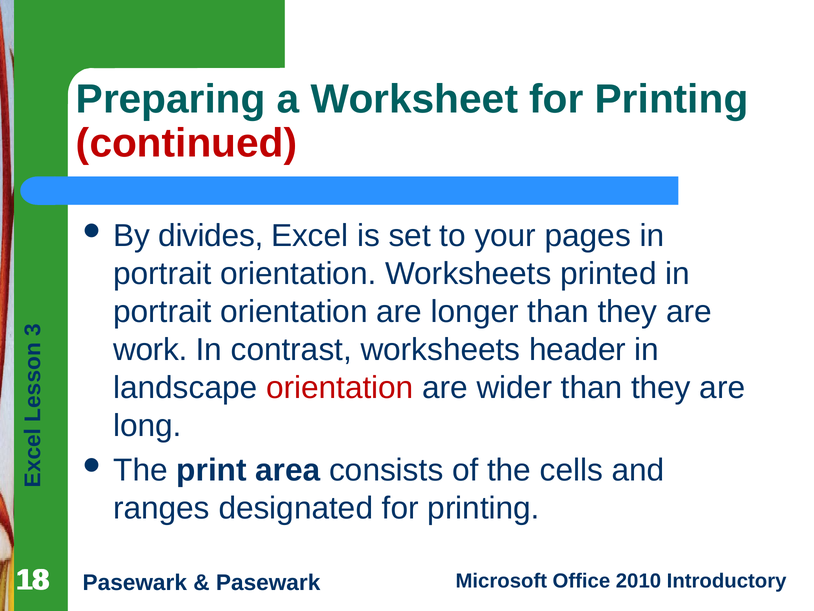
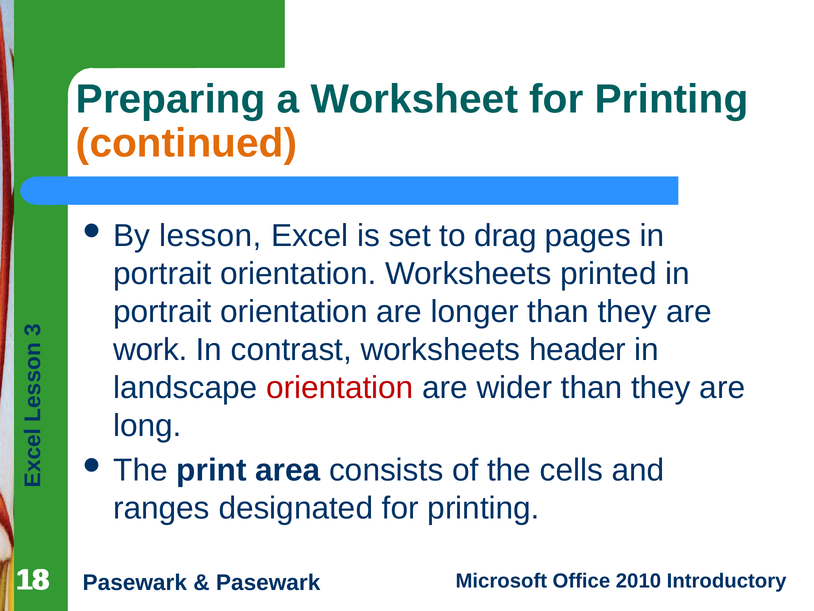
continued colour: red -> orange
divides: divides -> lesson
your: your -> drag
